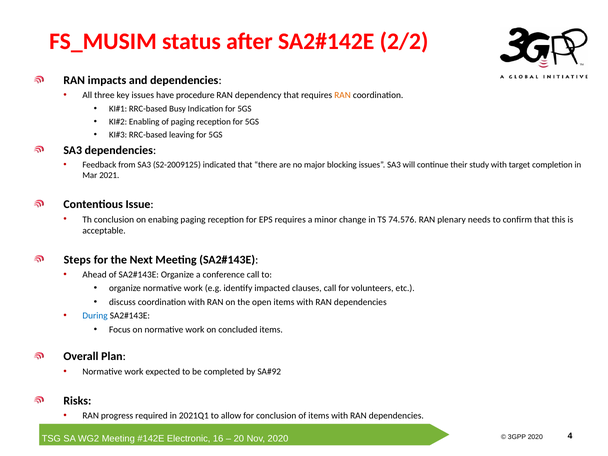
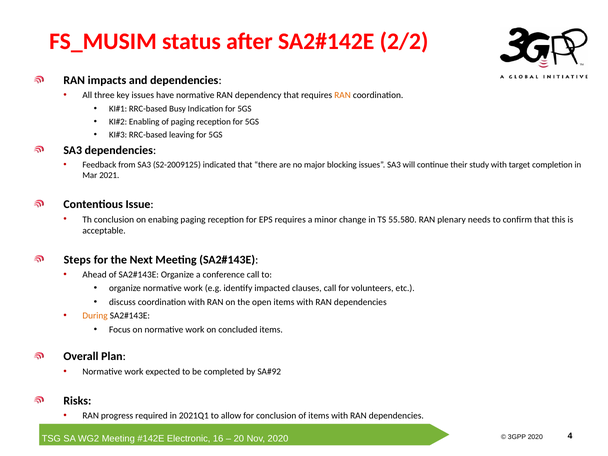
have procedure: procedure -> normative
74.576: 74.576 -> 55.580
During colour: blue -> orange
